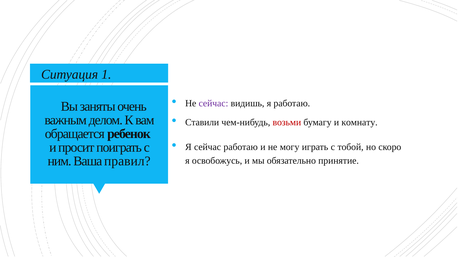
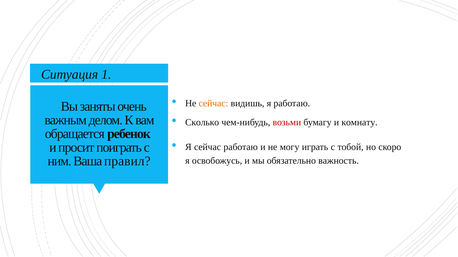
сейчас at (213, 104) colour: purple -> orange
Ставили: Ставили -> Сколько
принятие: принятие -> важность
